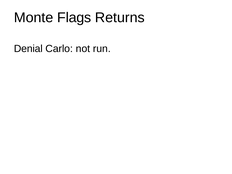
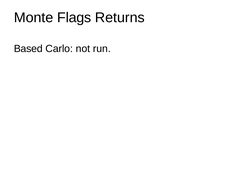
Denial: Denial -> Based
